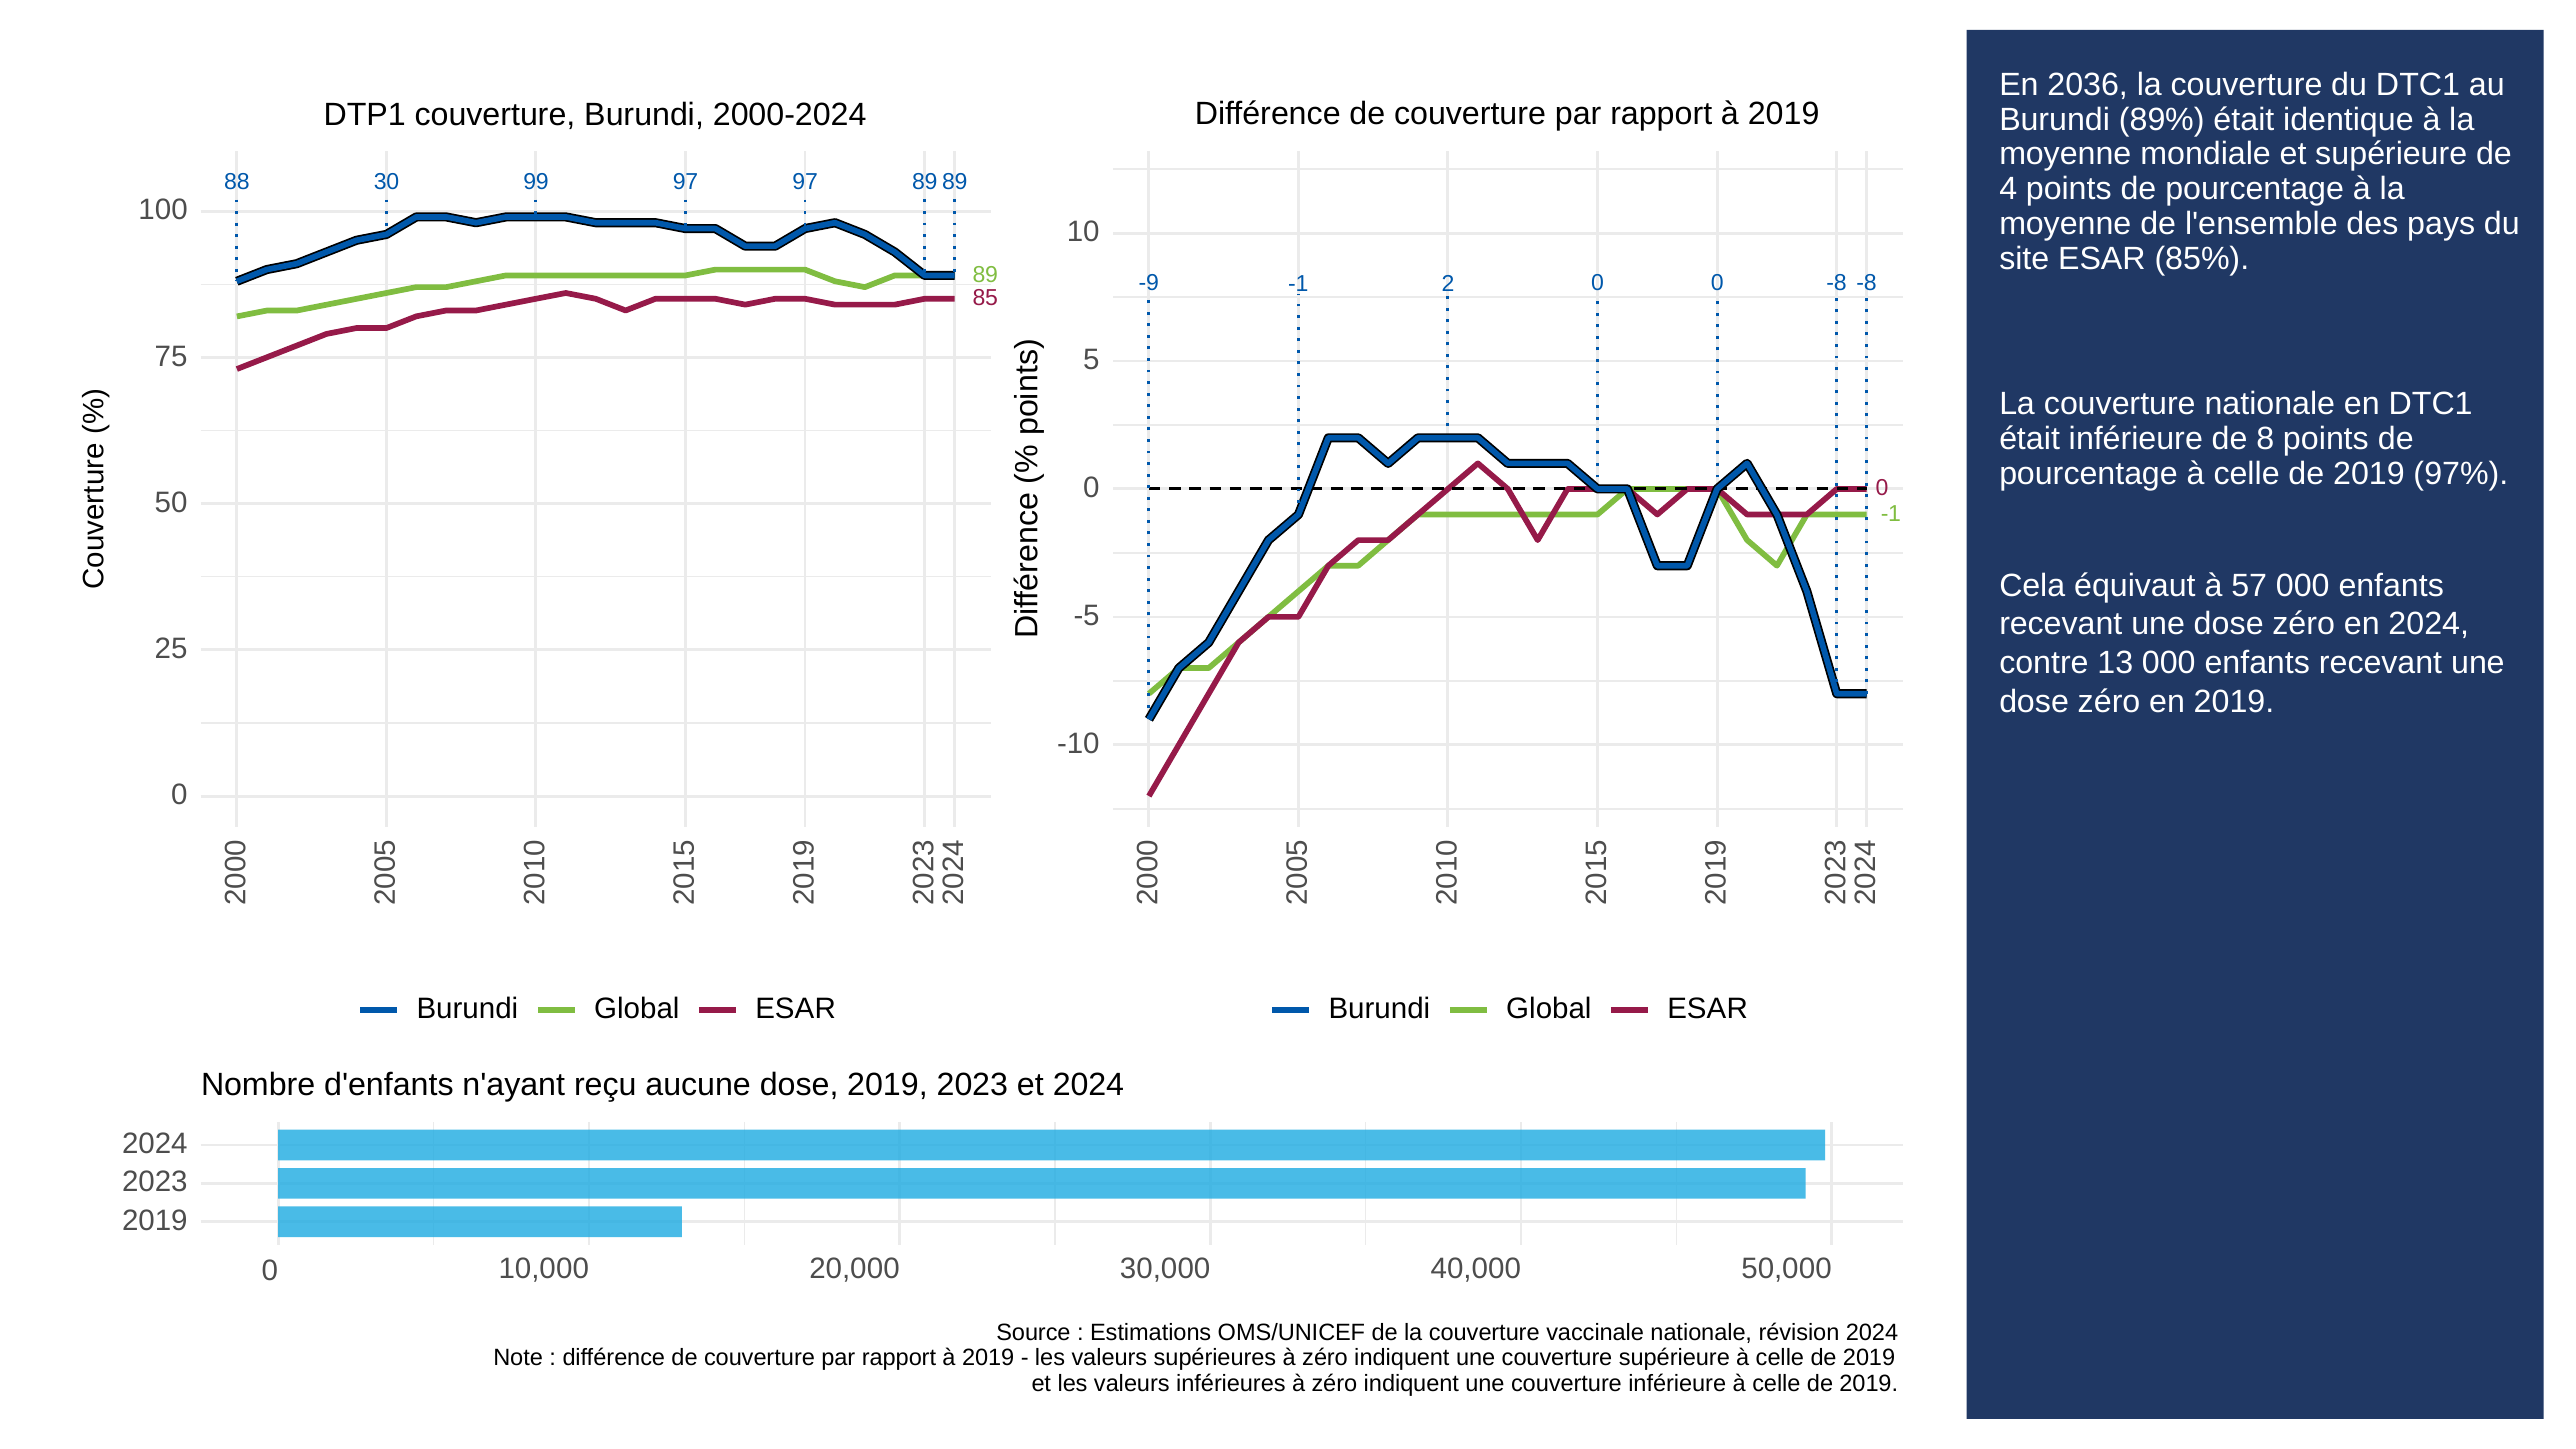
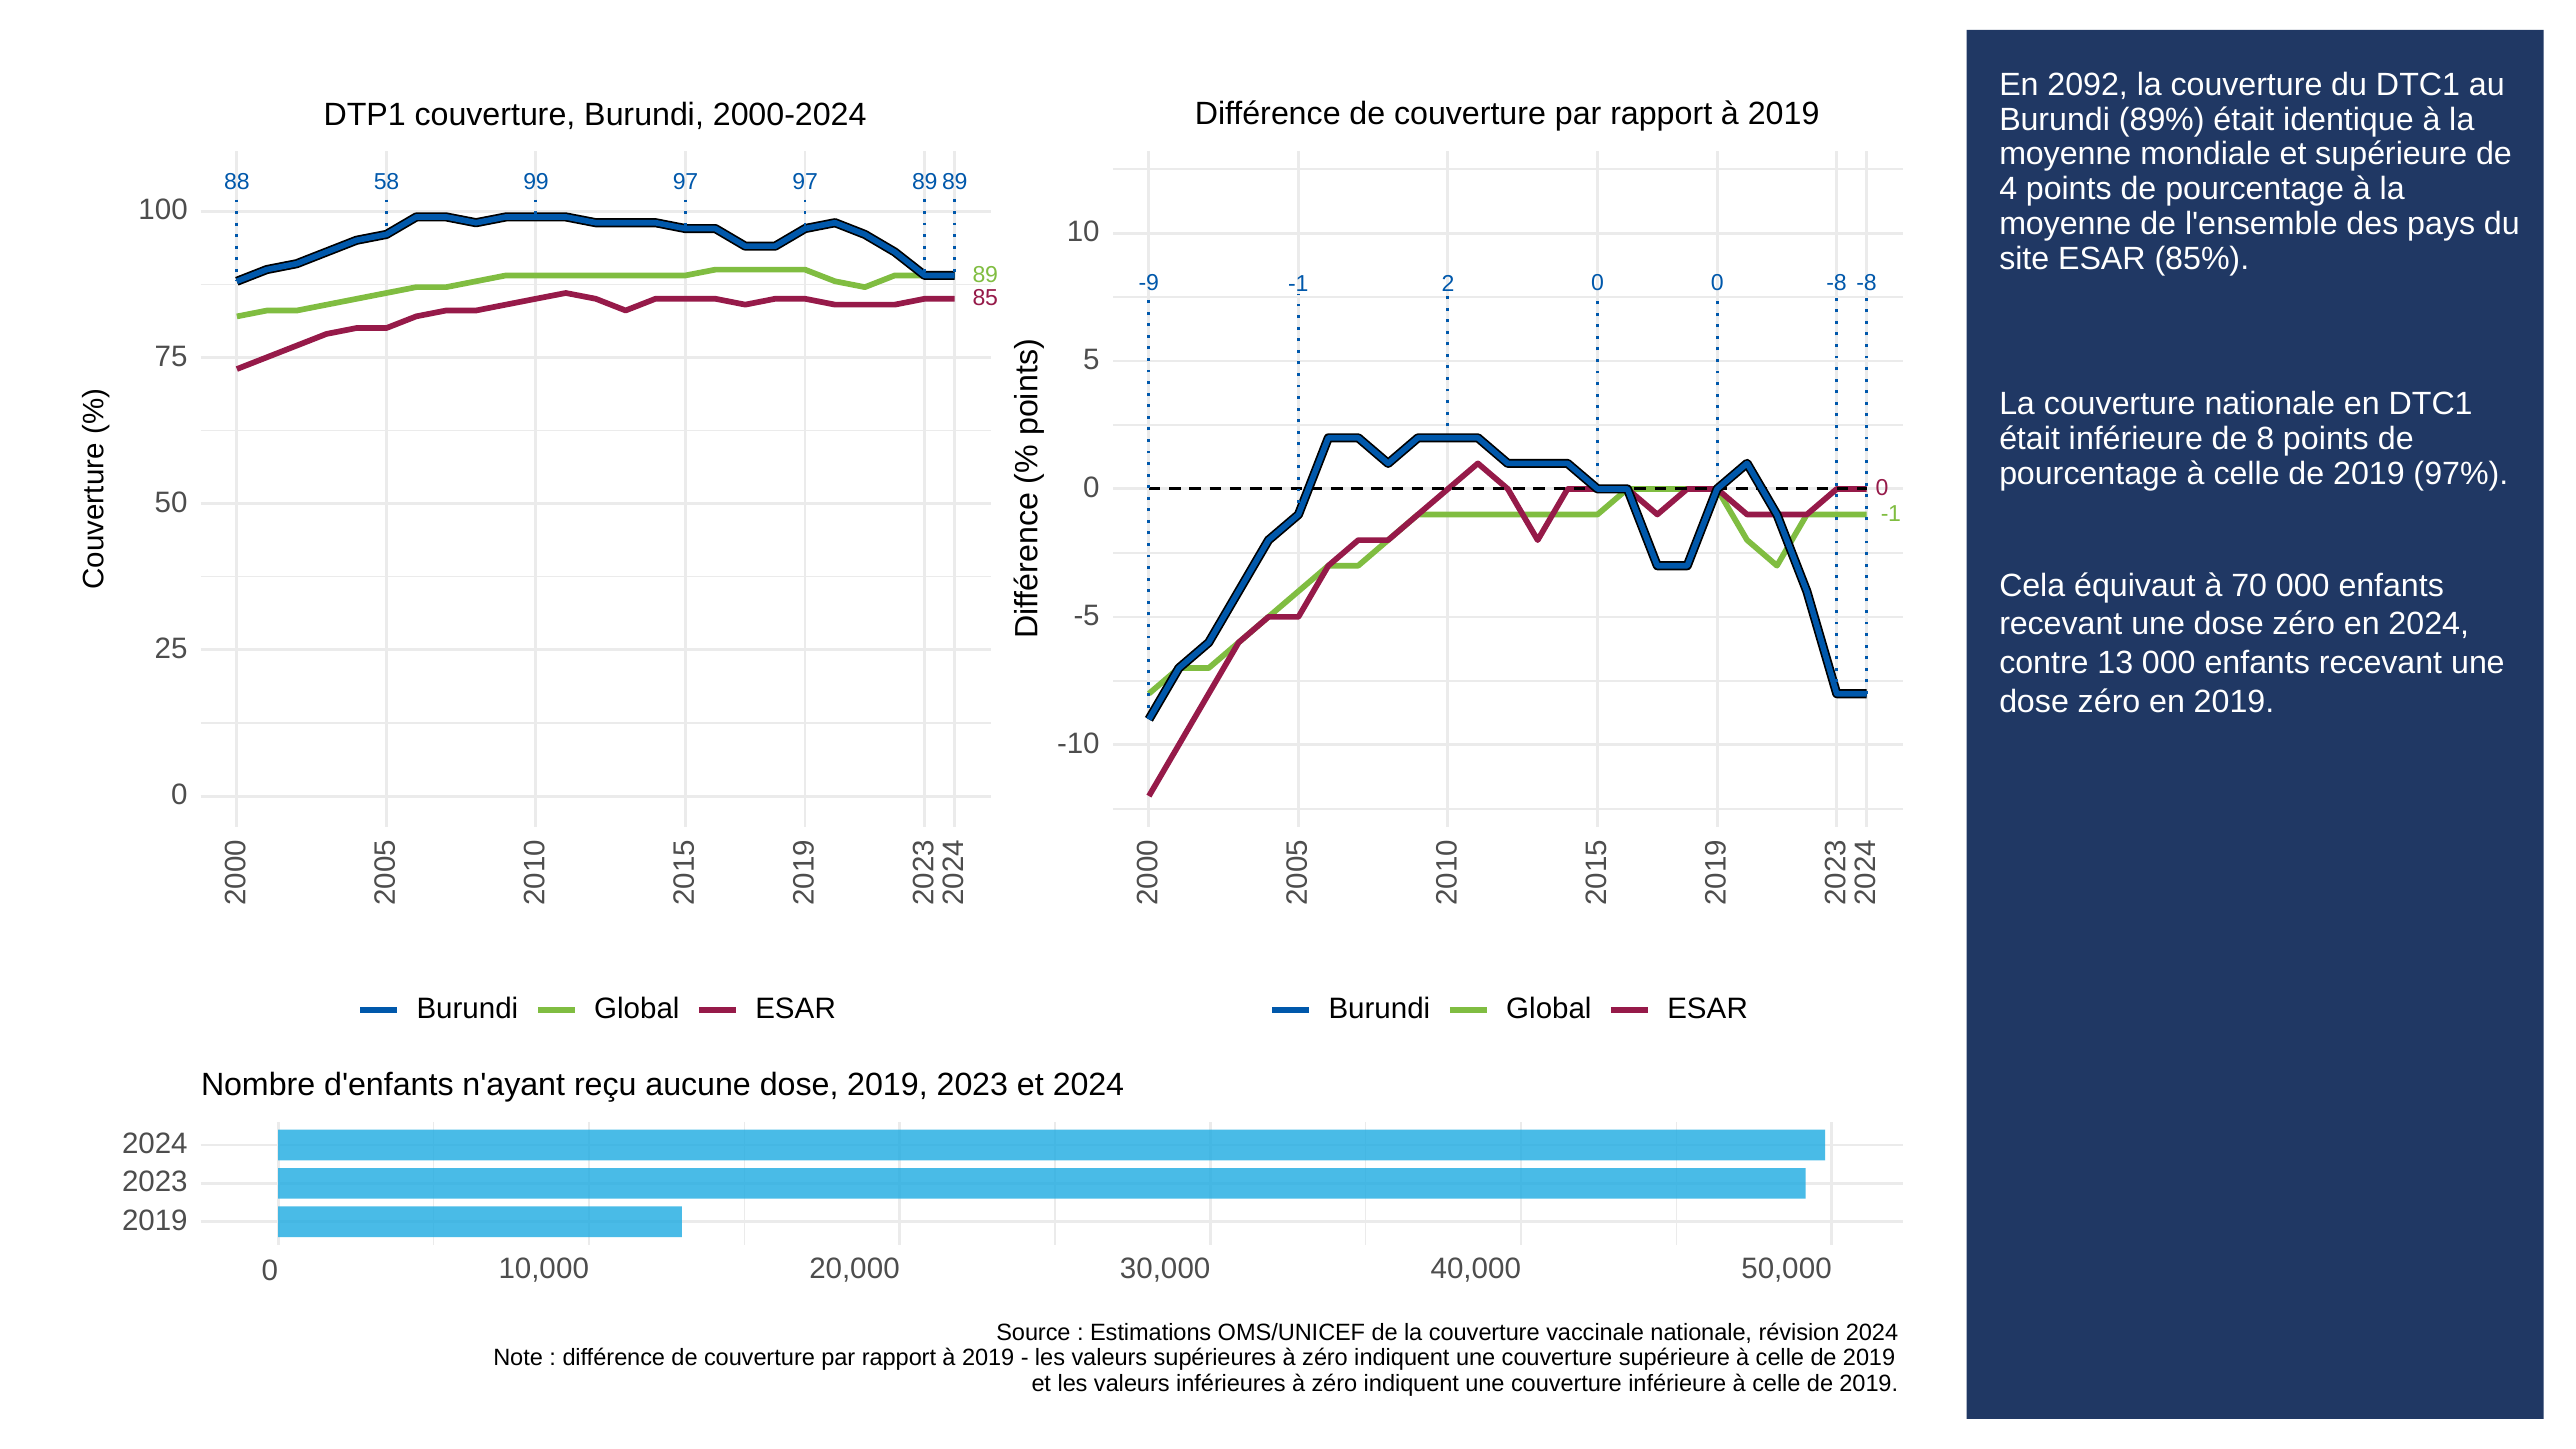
2036: 2036 -> 2092
30: 30 -> 58
57: 57 -> 70
